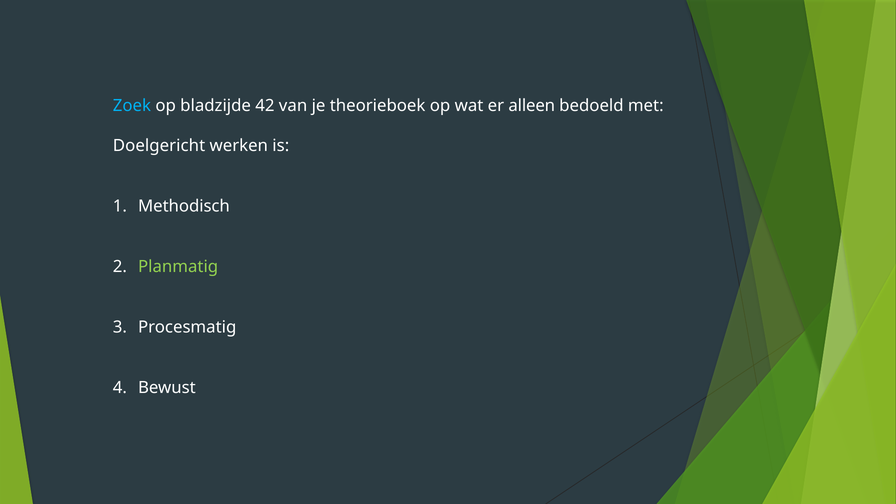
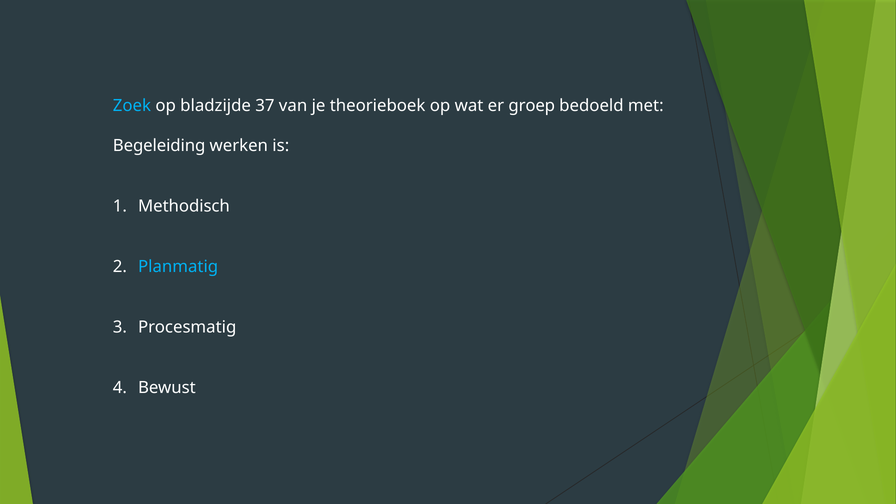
42: 42 -> 37
alleen: alleen -> groep
Doelgericht: Doelgericht -> Begeleiding
Planmatig colour: light green -> light blue
